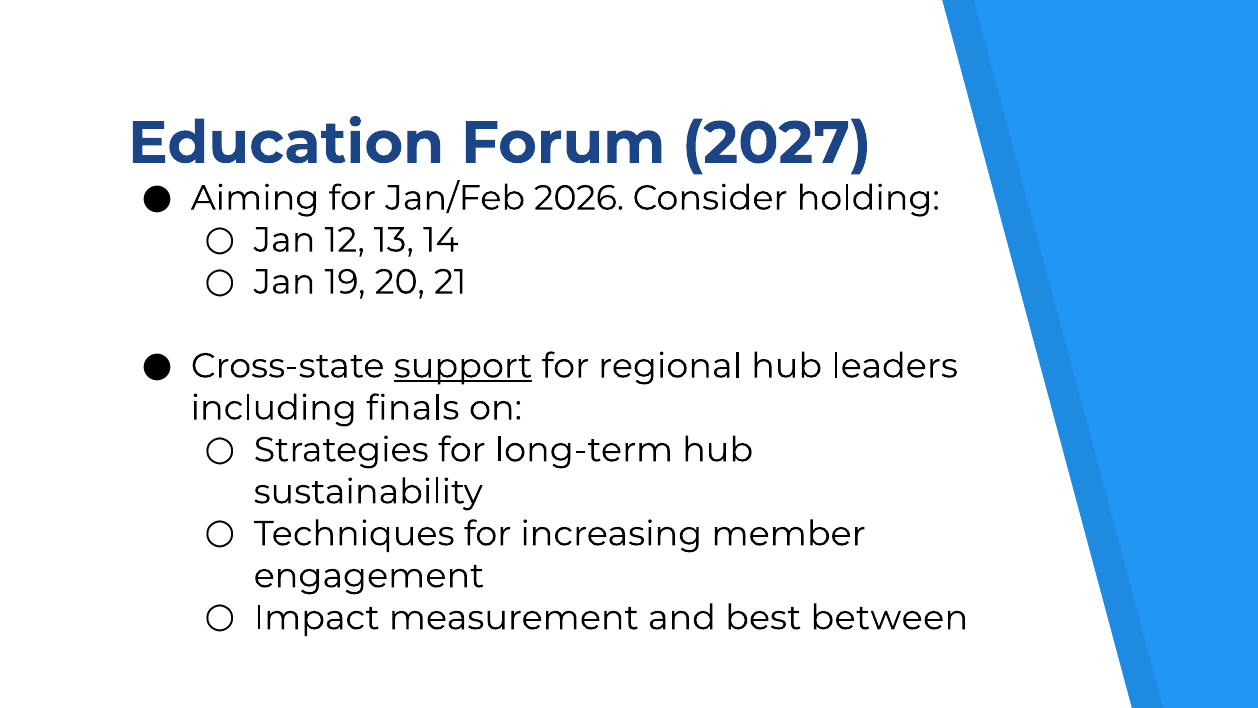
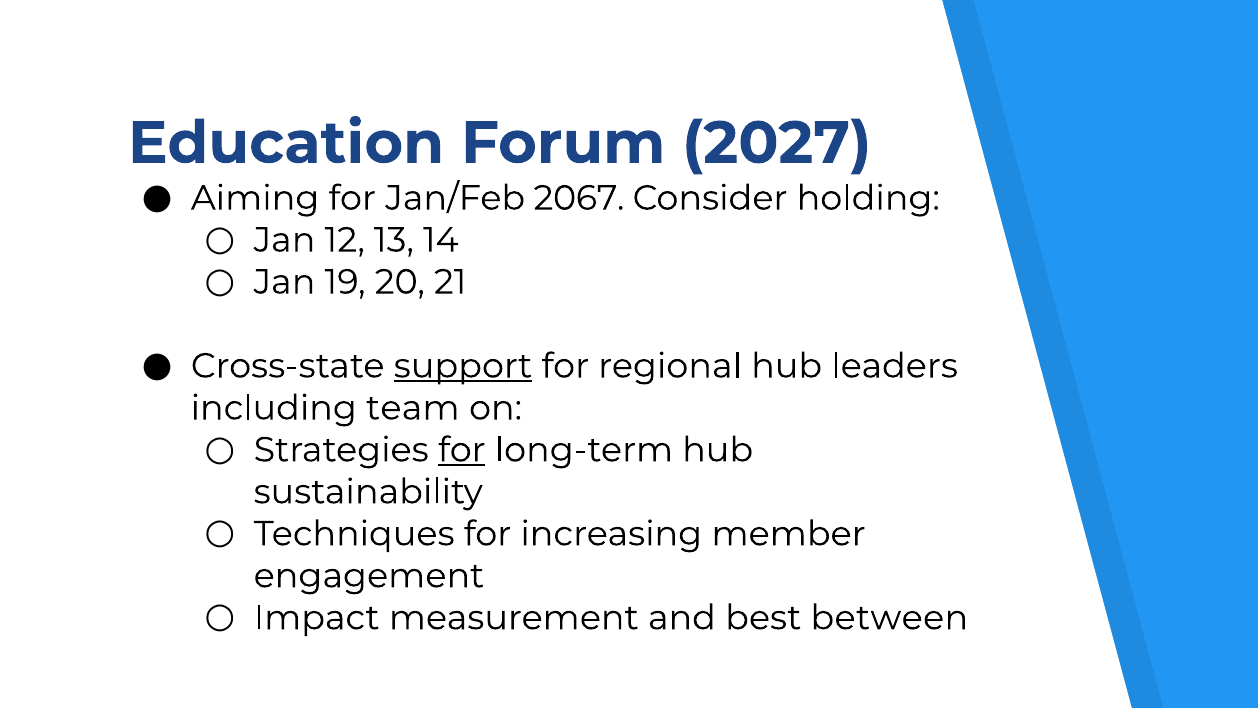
2026: 2026 -> 2067
finals: finals -> team
for at (462, 450) underline: none -> present
